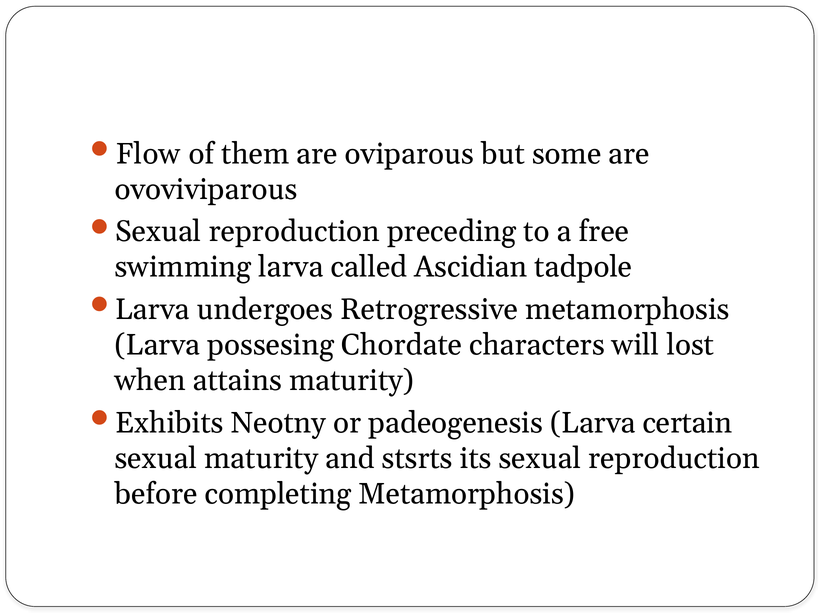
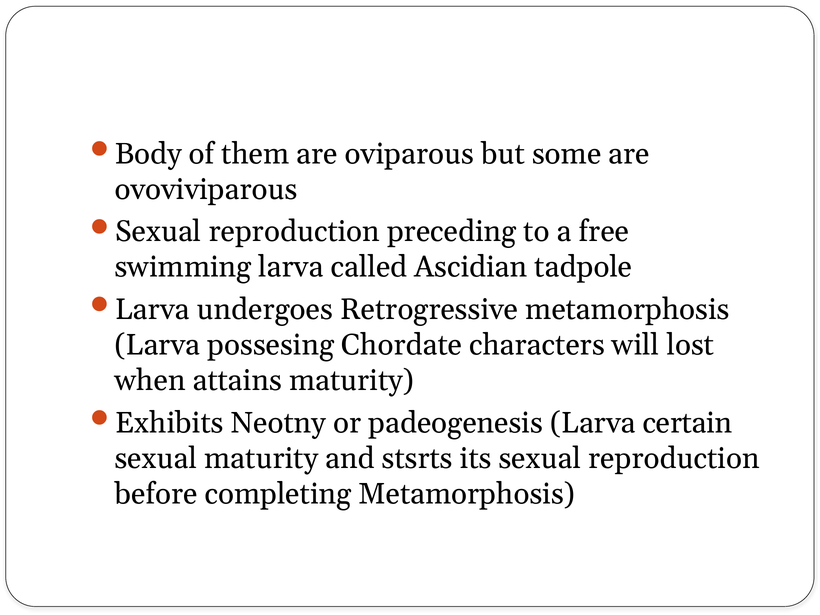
Flow: Flow -> Body
